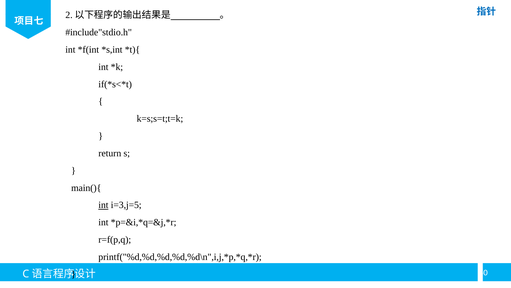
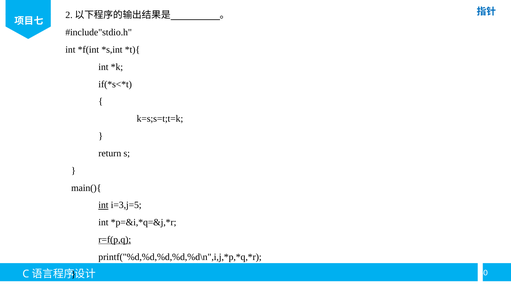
r=f(p,q underline: none -> present
